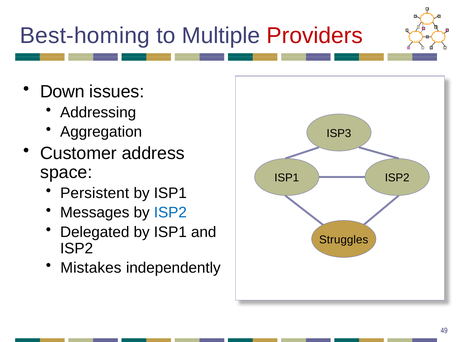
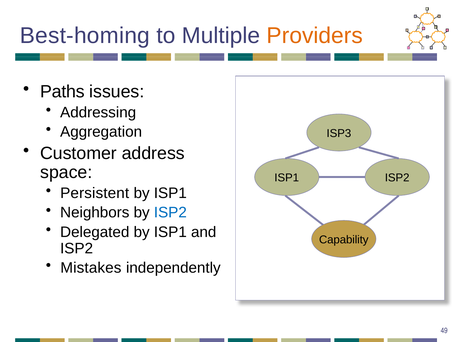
Providers colour: red -> orange
Down: Down -> Paths
Messages: Messages -> Neighbors
Struggles: Struggles -> Capability
